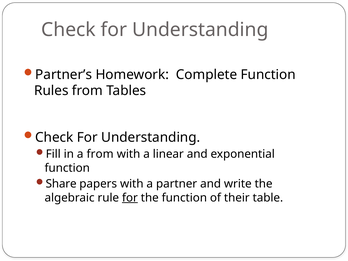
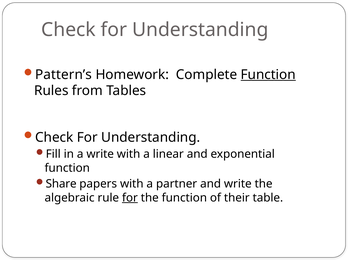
Partner’s: Partner’s -> Pattern’s
Function at (268, 75) underline: none -> present
a from: from -> write
